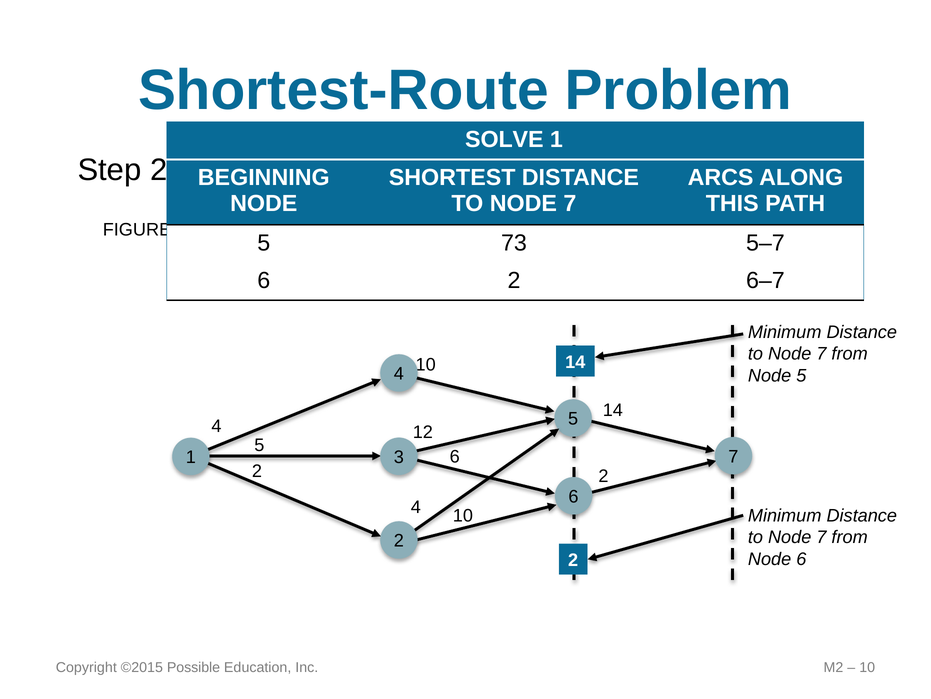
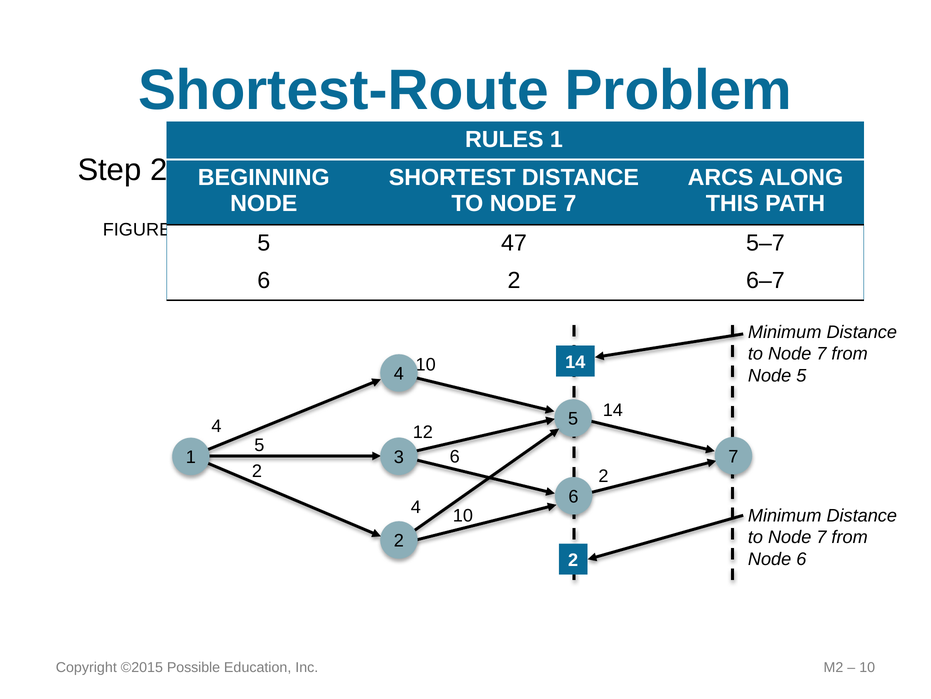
SOLVE at (504, 140): SOLVE -> RULES
73: 73 -> 47
